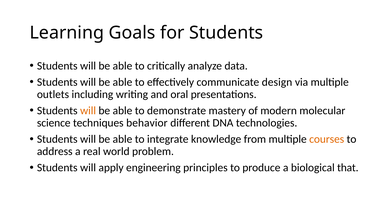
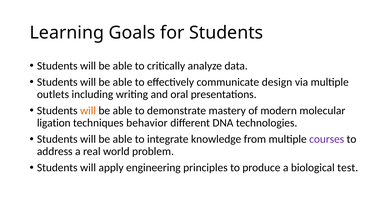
science: science -> ligation
courses colour: orange -> purple
that: that -> test
